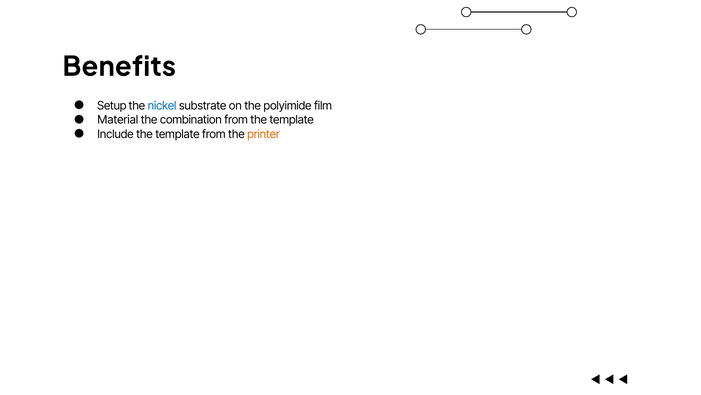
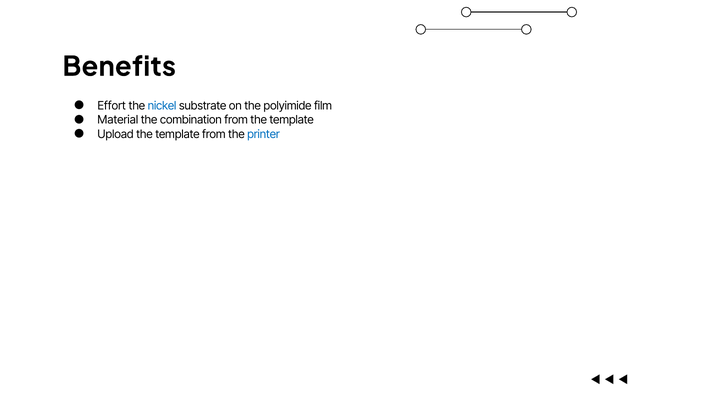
Setup: Setup -> Effort
Include: Include -> Upload
printer colour: orange -> blue
